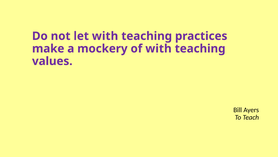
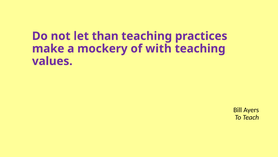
let with: with -> than
